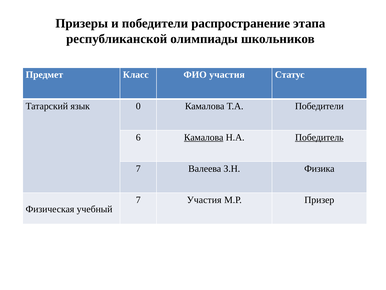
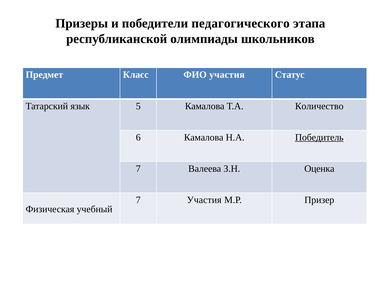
распространение: распространение -> педагогического
0: 0 -> 5
Т.А Победители: Победители -> Количество
Камалова at (204, 137) underline: present -> none
Физика: Физика -> Оценка
